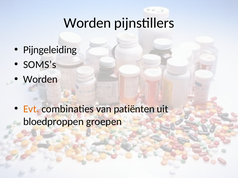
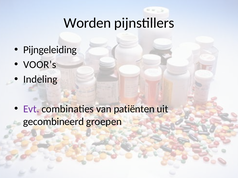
SOMS’s: SOMS’s -> VOOR’s
Worden at (40, 80): Worden -> Indeling
Evt colour: orange -> purple
bloedproppen: bloedproppen -> gecombineerd
